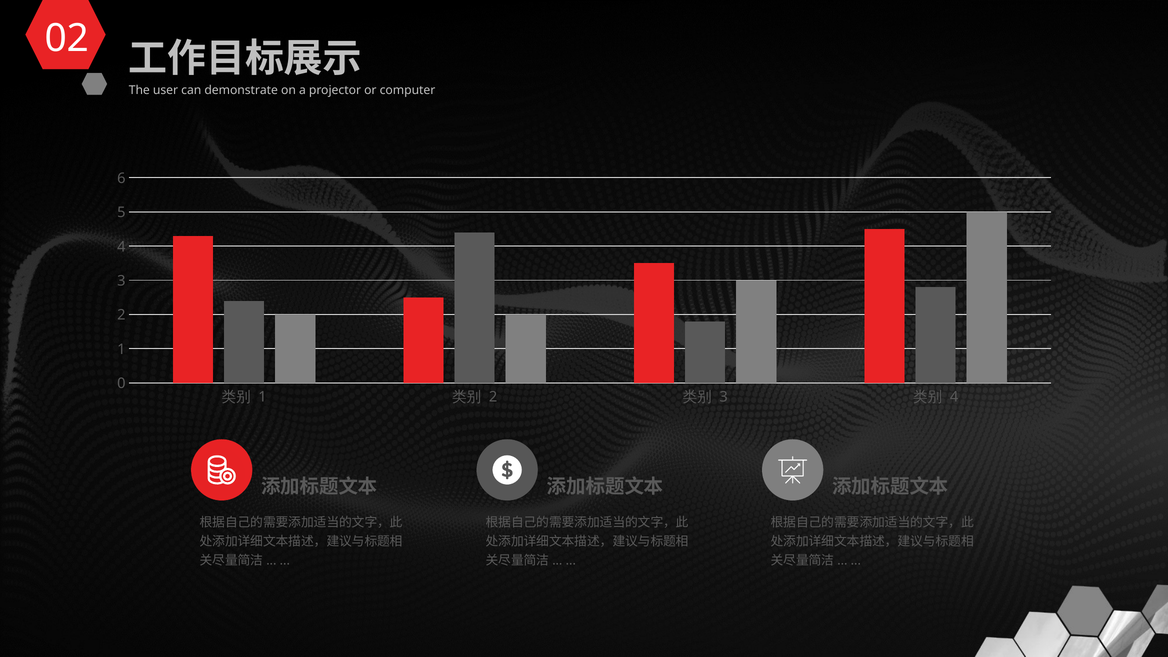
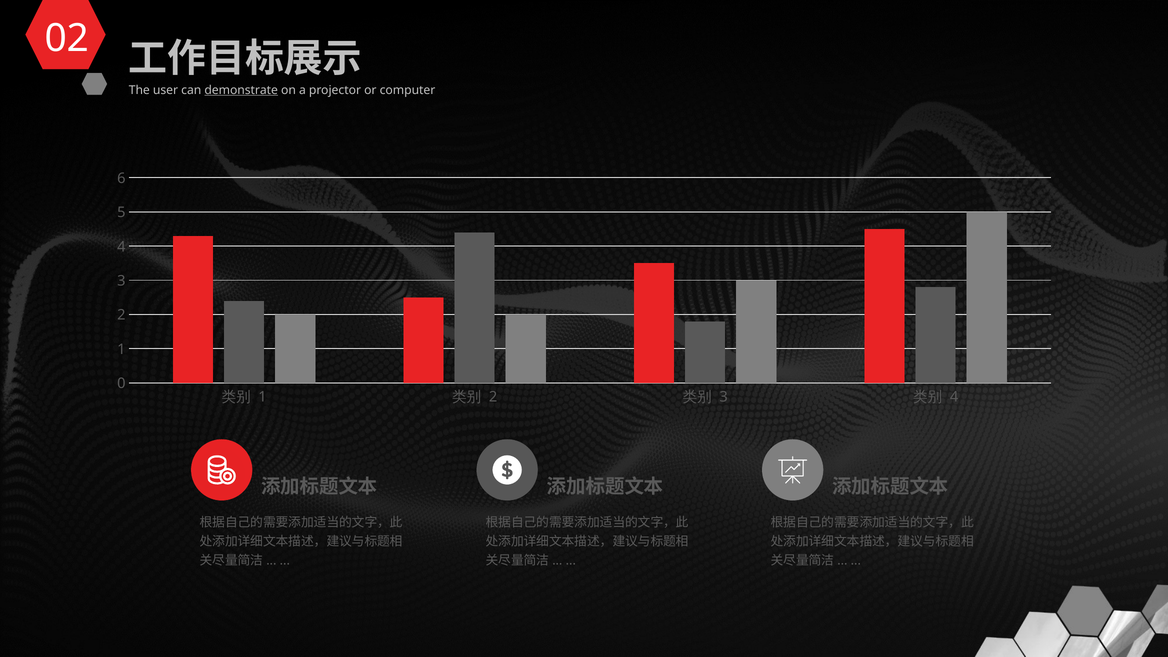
demonstrate underline: none -> present
